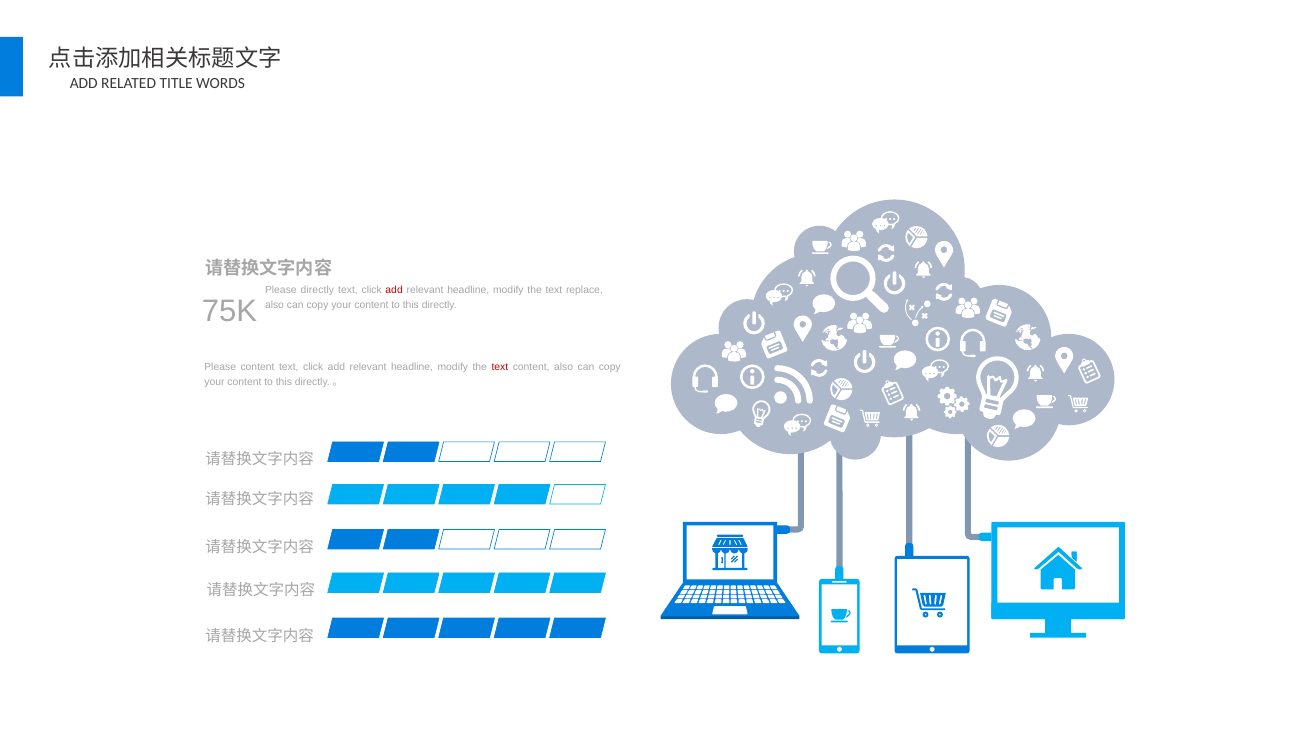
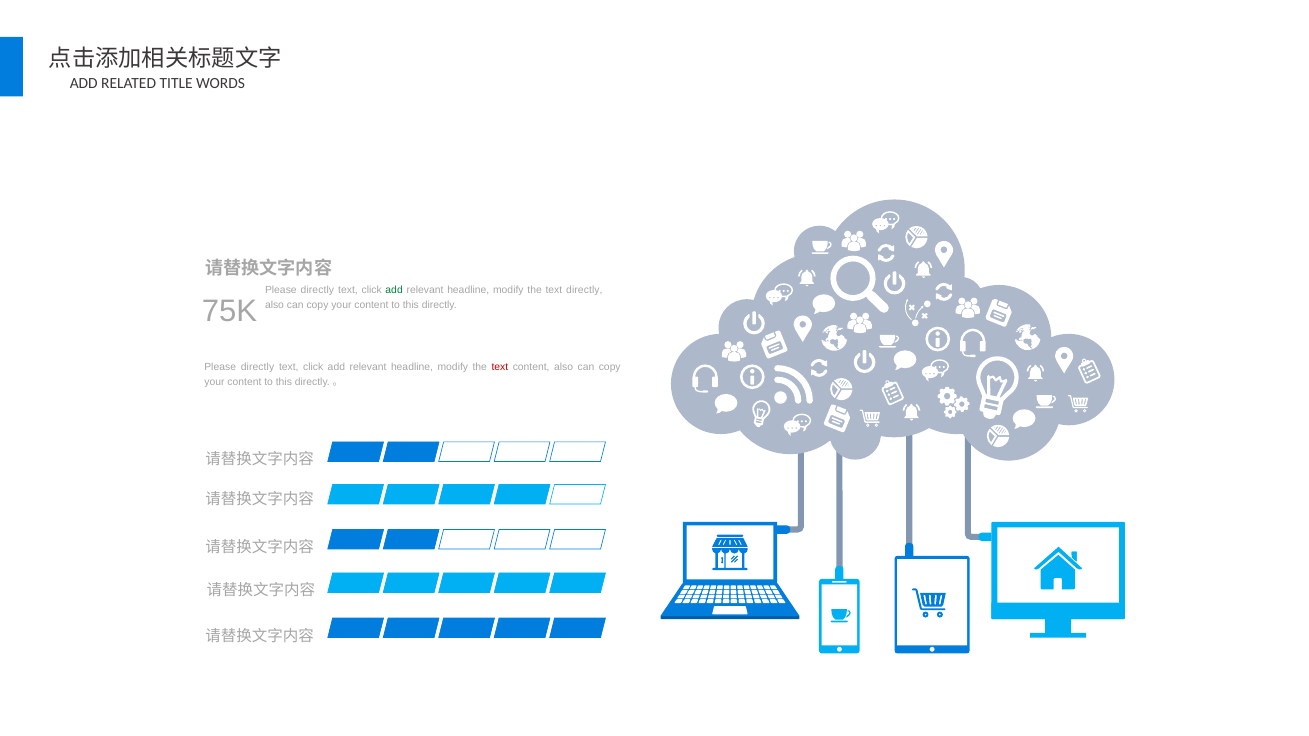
add at (394, 290) colour: red -> green
text replace: replace -> directly
content at (258, 367): content -> directly
